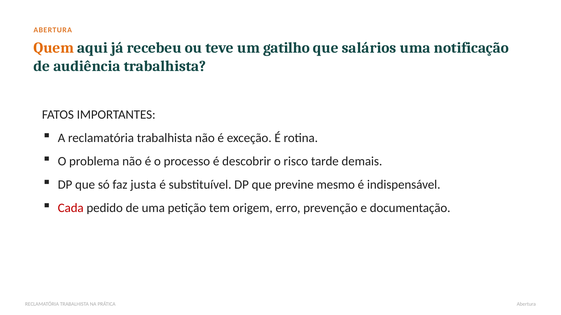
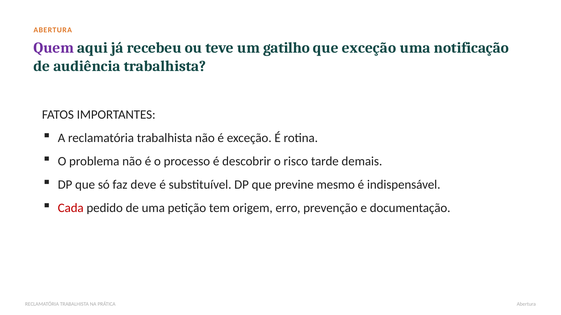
Quem colour: orange -> purple
que salários: salários -> exceção
justa: justa -> deve
